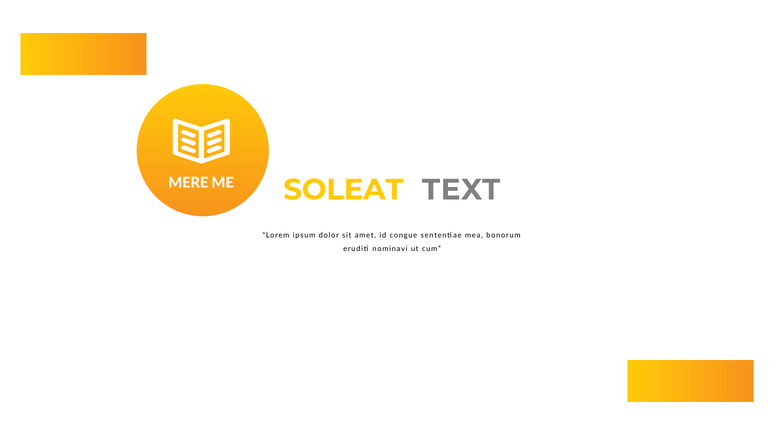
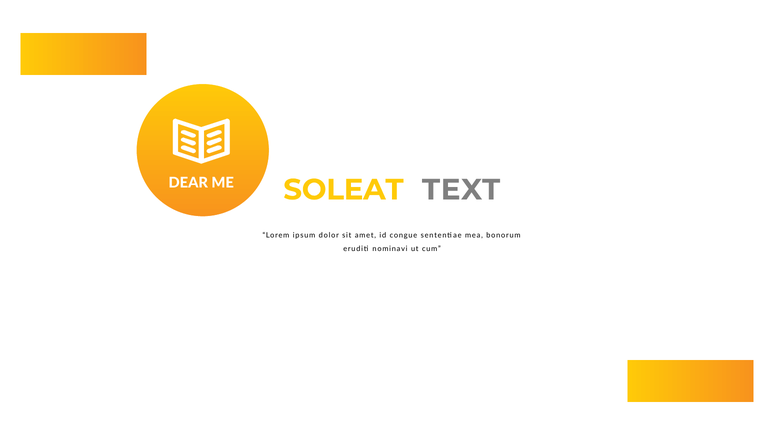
MERE: MERE -> DEAR
